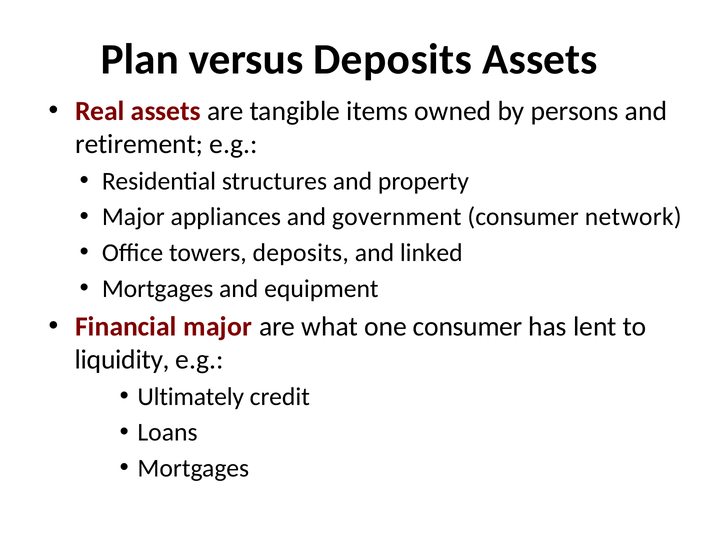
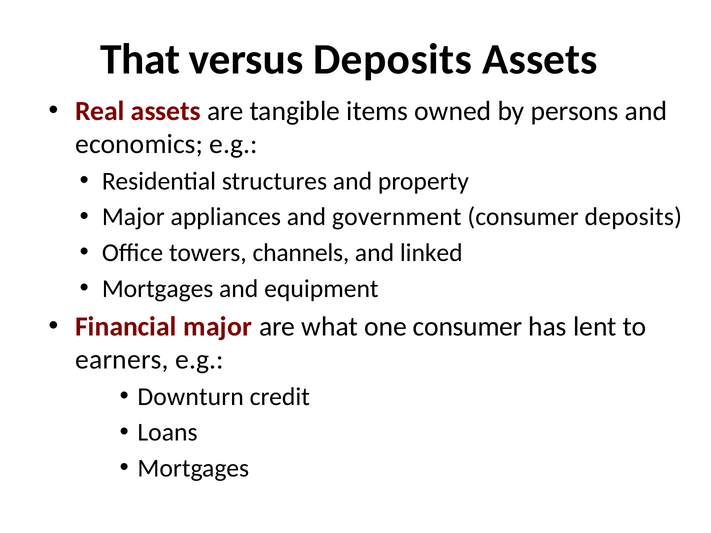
Plan: Plan -> That
retirement: retirement -> economics
consumer network: network -> deposits
towers deposits: deposits -> channels
liquidity: liquidity -> earners
Ultimately: Ultimately -> Downturn
